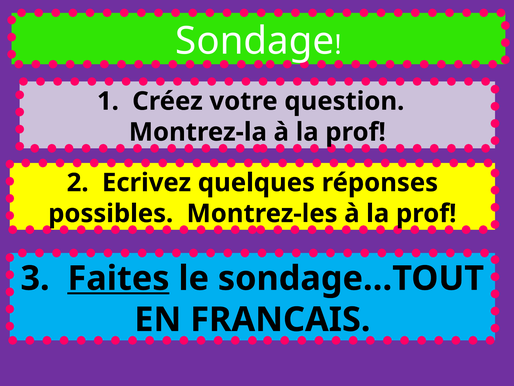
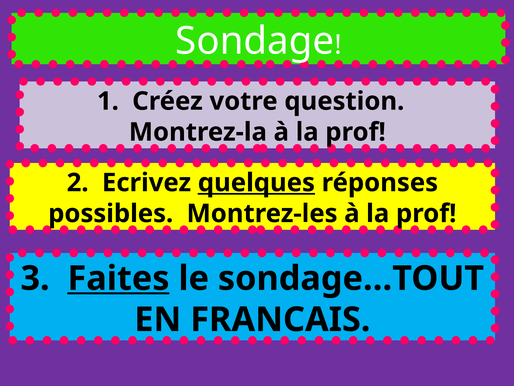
quelques underline: none -> present
